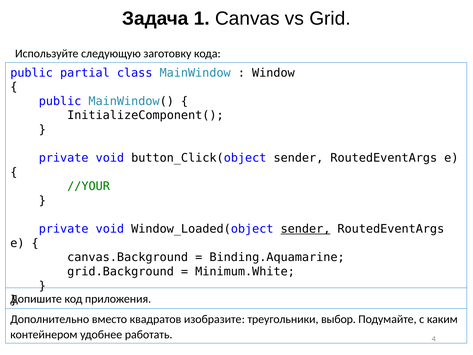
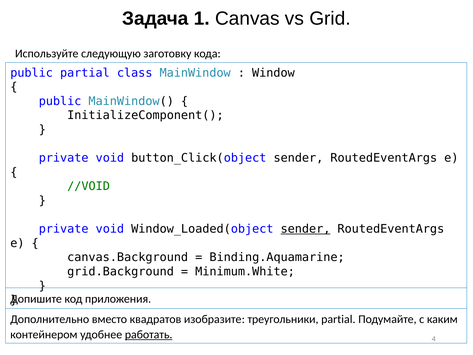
//YOUR: //YOUR -> //VOID
треугольники выбор: выбор -> partial
работать underline: none -> present
